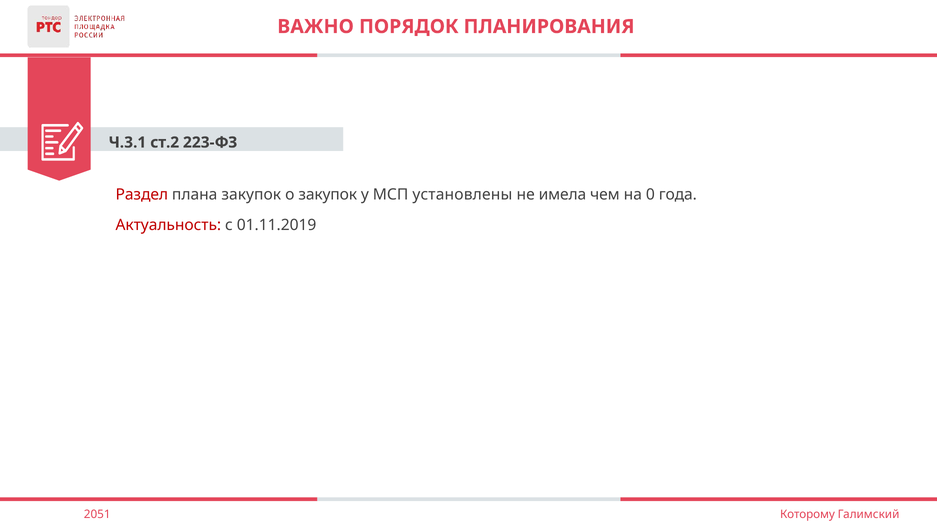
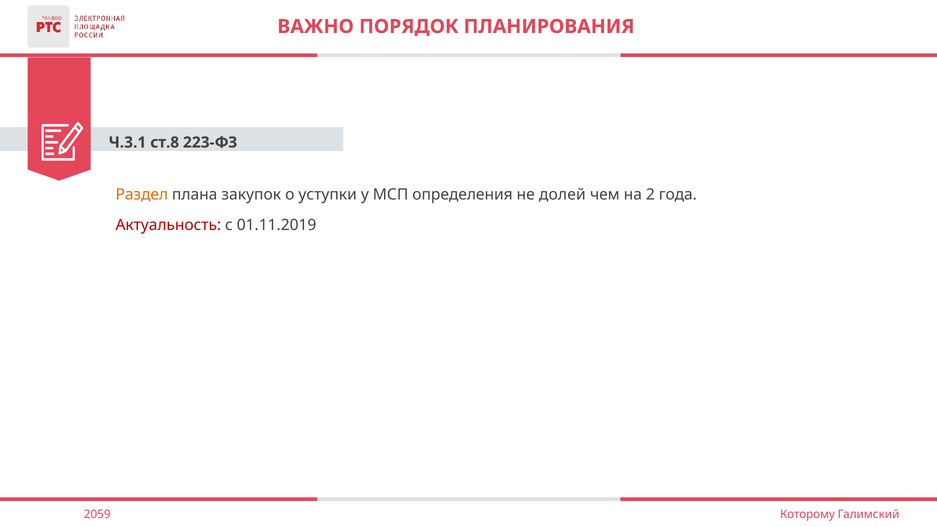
ст.2: ст.2 -> ст.8
Раздел colour: red -> orange
о закупок: закупок -> уступки
установлены: установлены -> определения
имела: имела -> долей
0: 0 -> 2
2051: 2051 -> 2059
